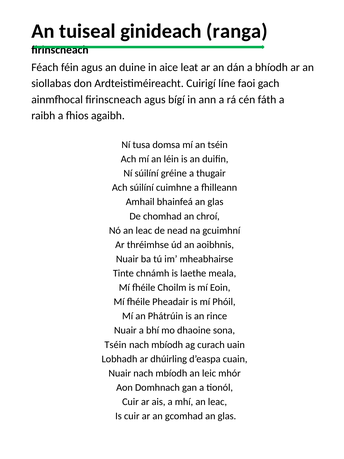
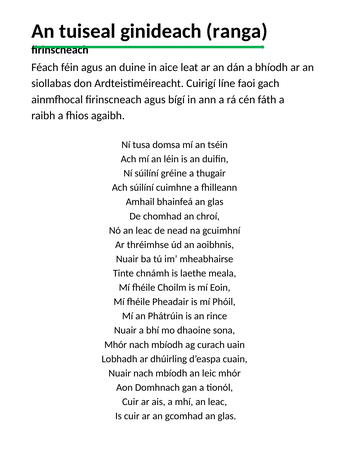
Tséin at (115, 344): Tséin -> Mhór
